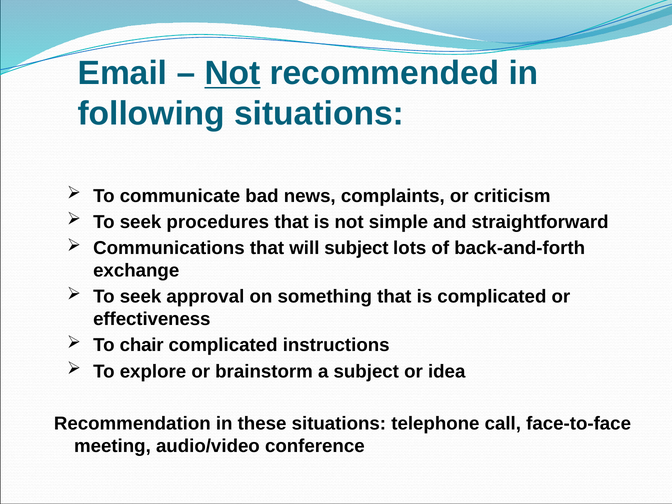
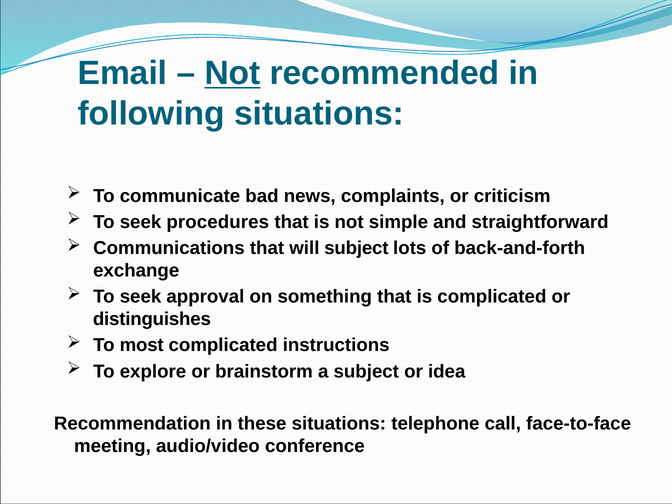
effectiveness: effectiveness -> distinguishes
chair: chair -> most
